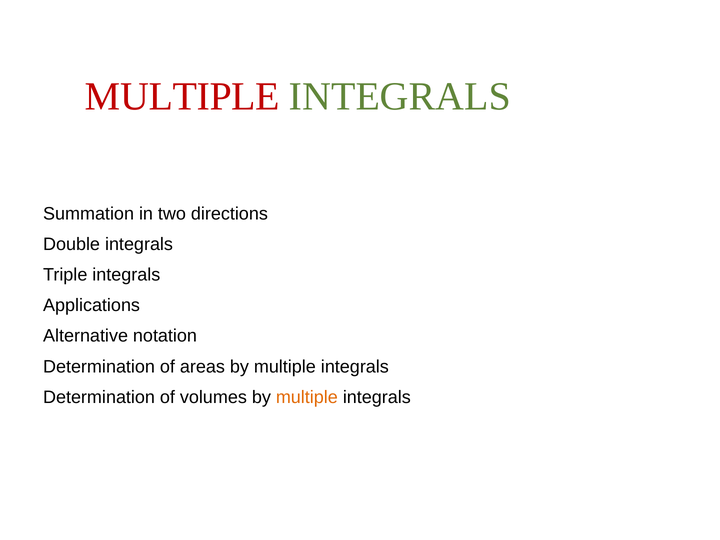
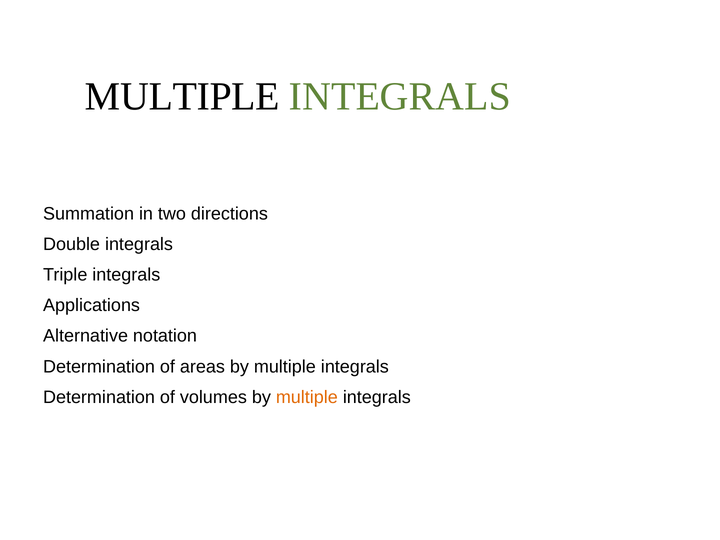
MULTIPLE at (182, 96) colour: red -> black
